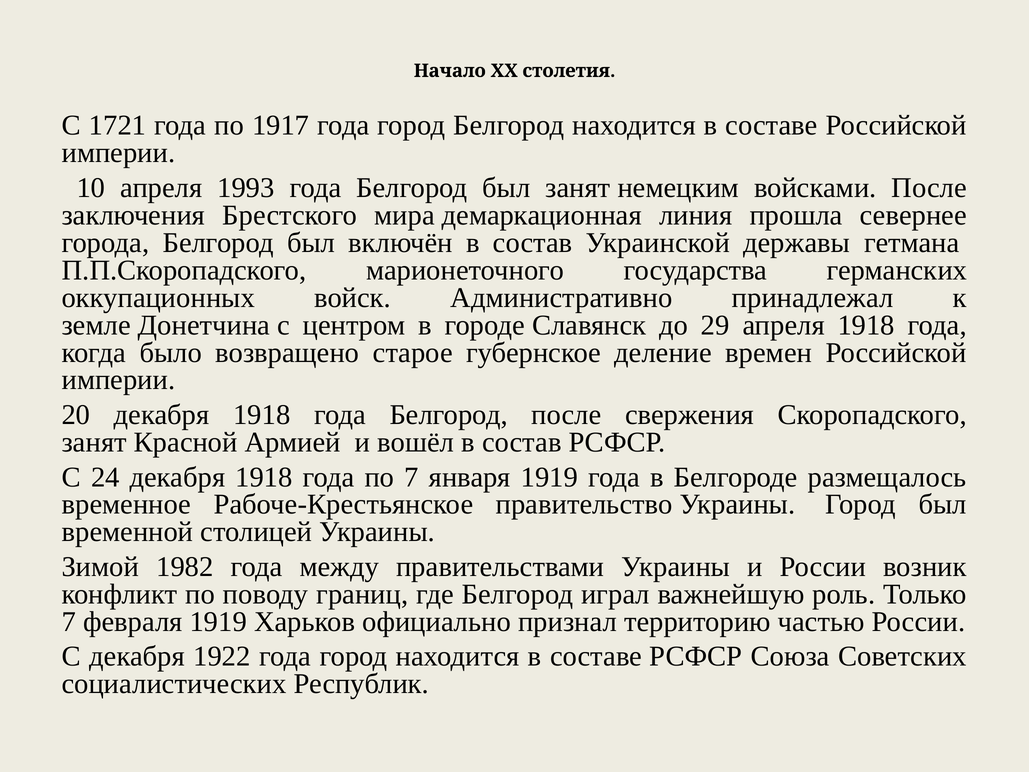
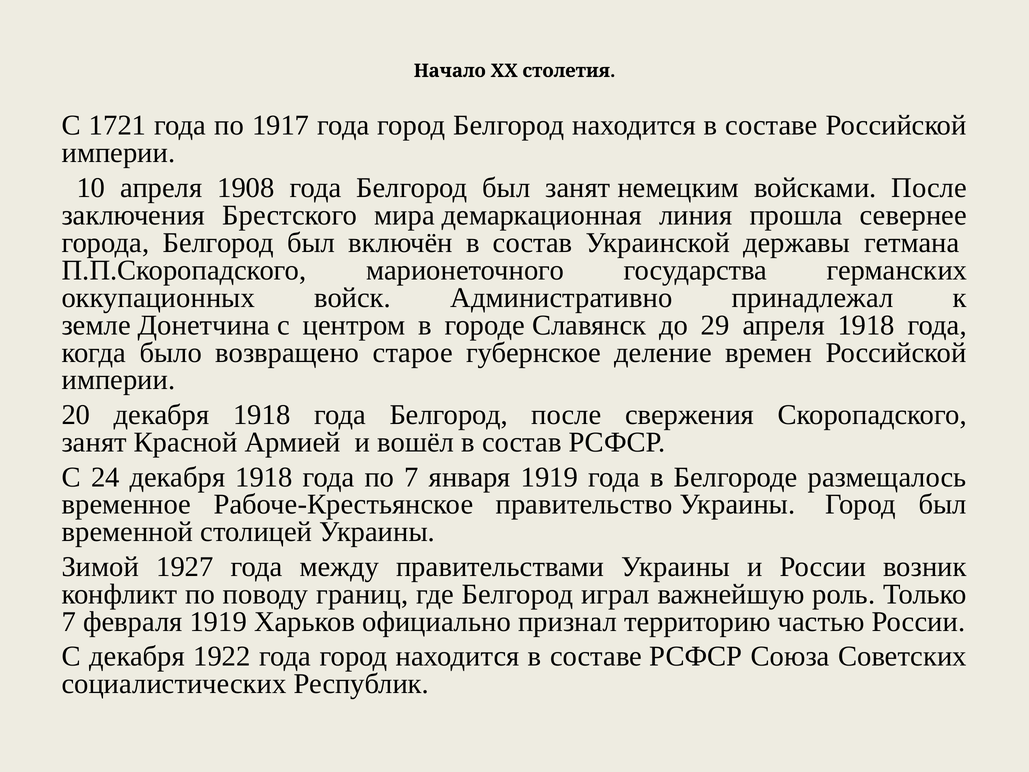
1993: 1993 -> 1908
1982: 1982 -> 1927
